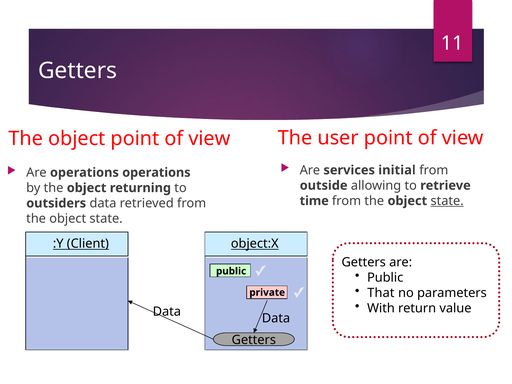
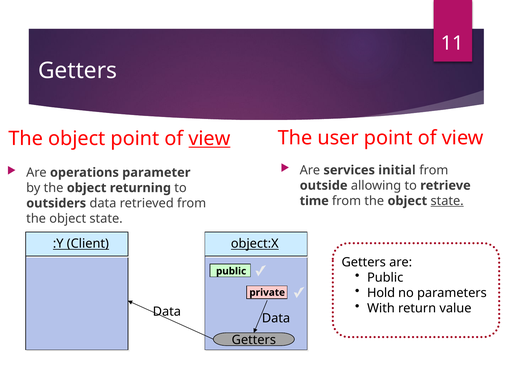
view at (209, 139) underline: none -> present
operations operations: operations -> parameter
That: That -> Hold
